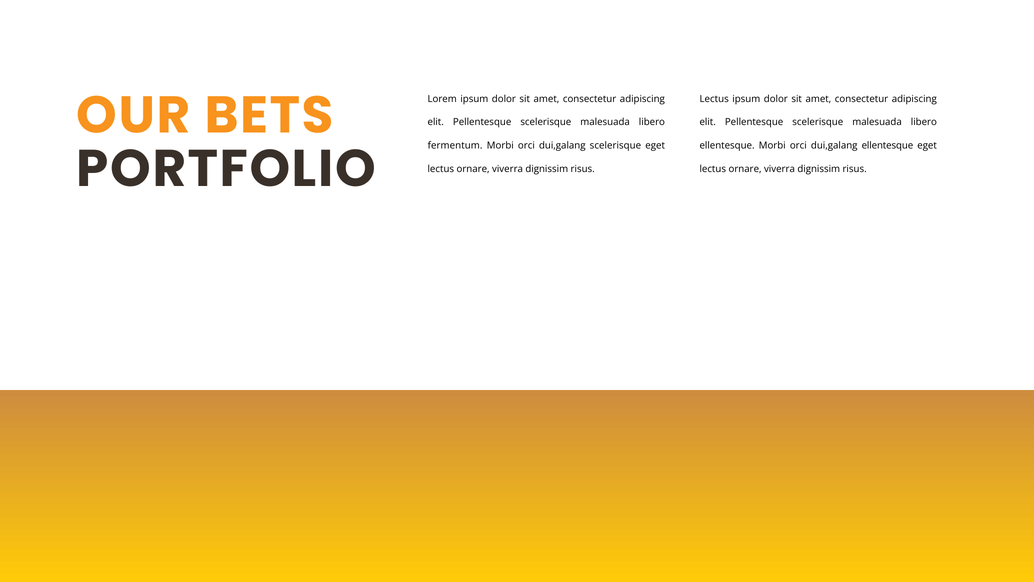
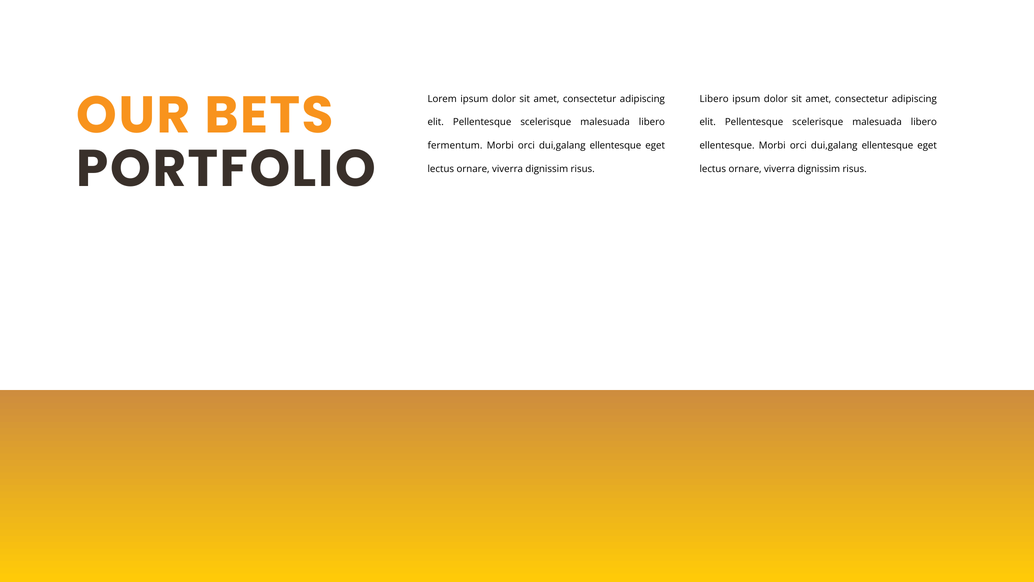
Lectus at (714, 99): Lectus -> Libero
scelerisque at (615, 145): scelerisque -> ellentesque
